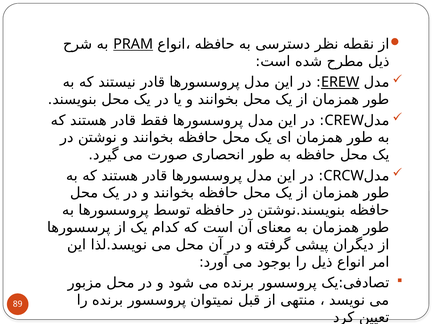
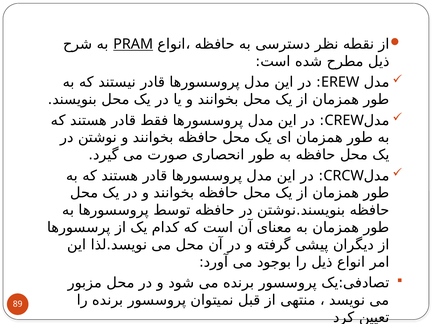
EREW underline: present -> none
